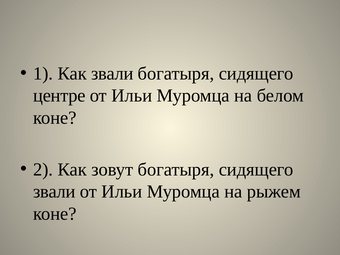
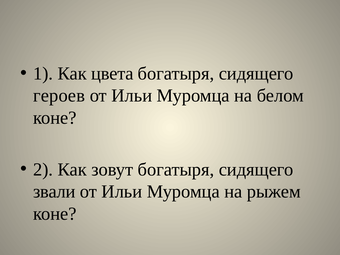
Как звали: звали -> цвета
центре: центре -> героев
